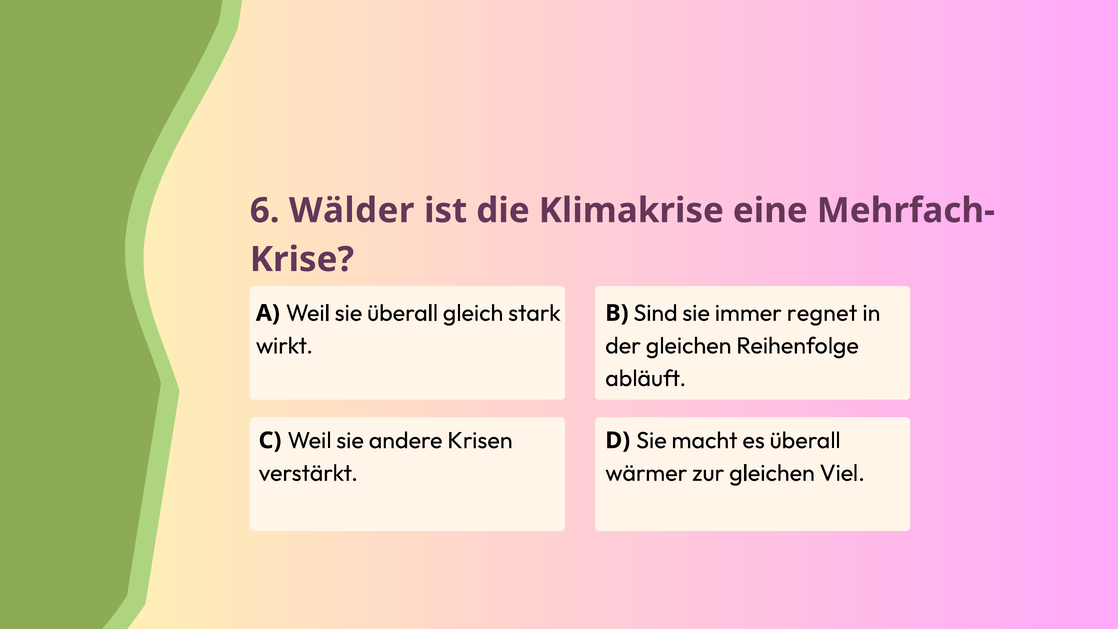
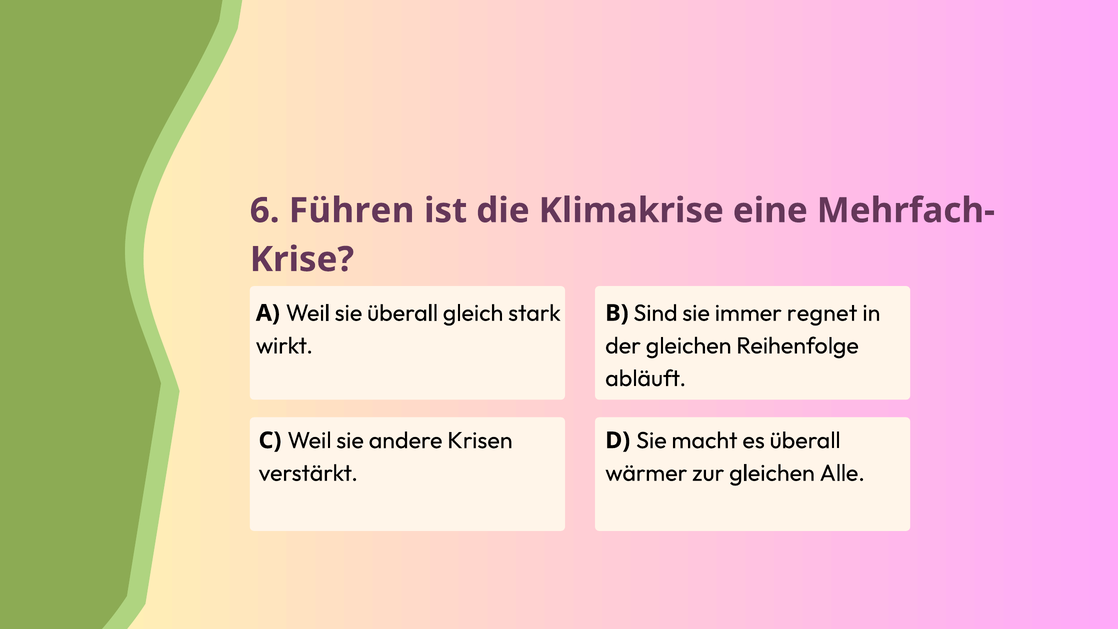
Wälder: Wälder -> Führen
Viel: Viel -> Alle
